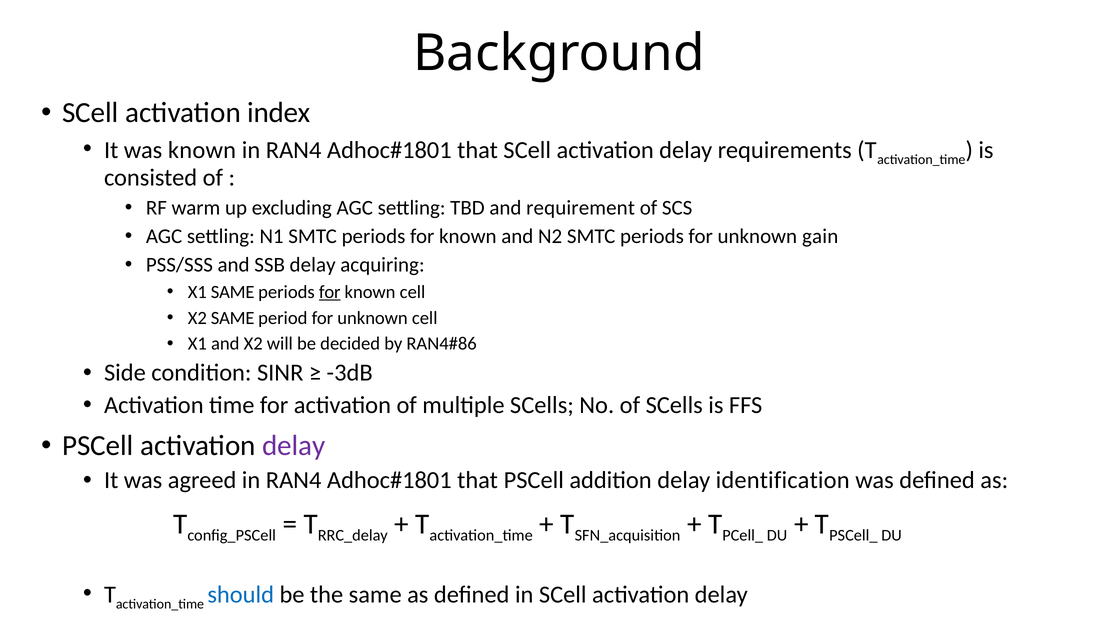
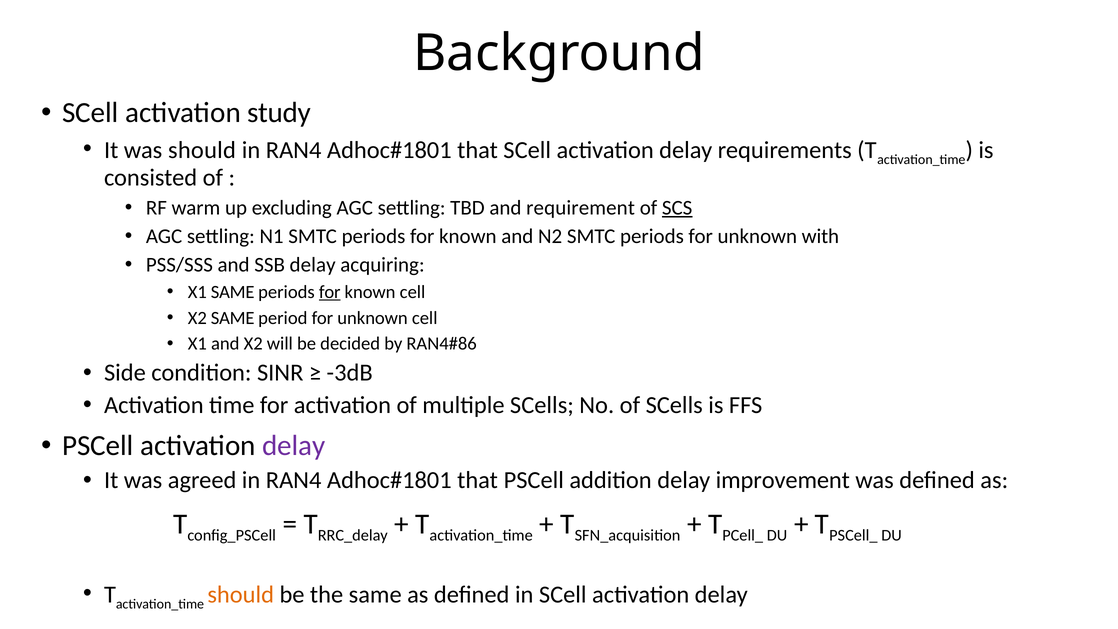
index: index -> study
was known: known -> should
SCS underline: none -> present
gain: gain -> with
identification: identification -> improvement
should at (241, 595) colour: blue -> orange
